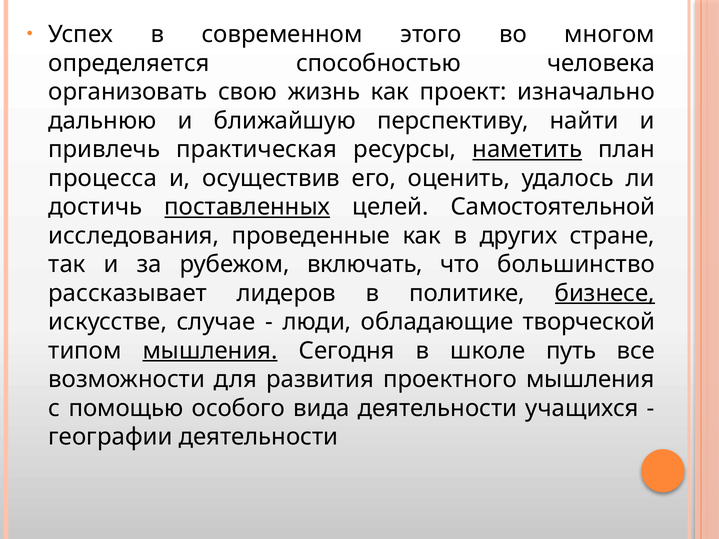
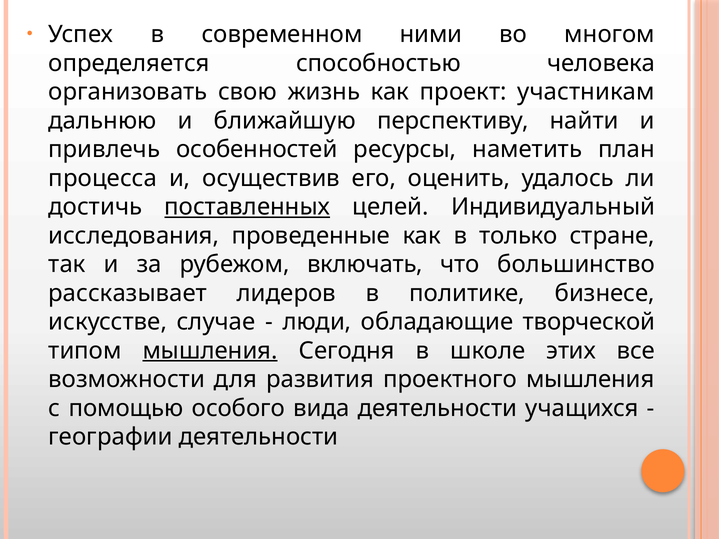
этого: этого -> ними
изначально: изначально -> участникам
практическая: практическая -> особенностей
наметить underline: present -> none
Самостоятельной: Самостоятельной -> Индивидуальный
других: других -> только
бизнесе underline: present -> none
путь: путь -> этих
